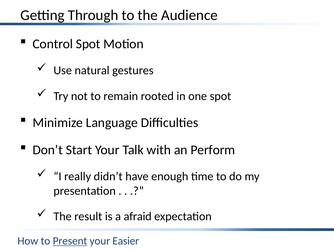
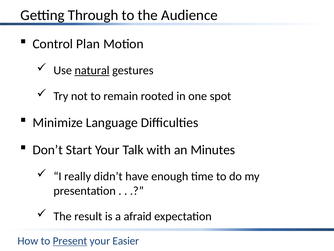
Control Spot: Spot -> Plan
natural underline: none -> present
Perform: Perform -> Minutes
